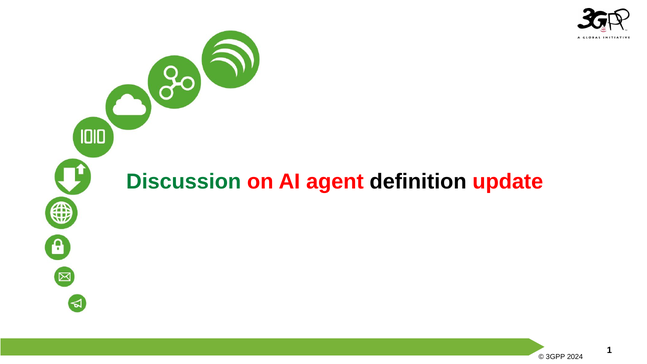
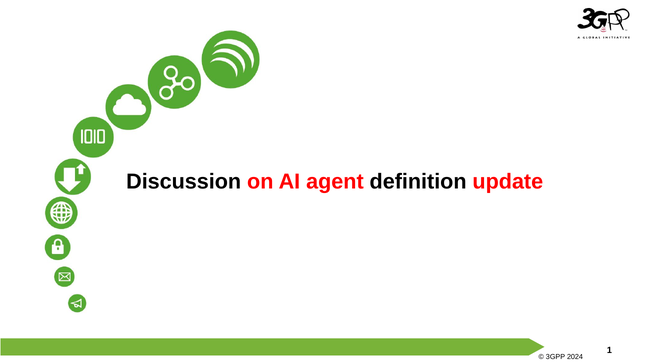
Discussion colour: green -> black
